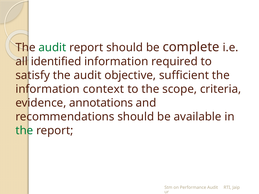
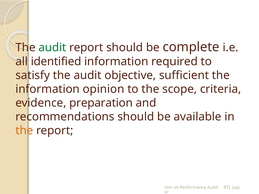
context: context -> opinion
annotations: annotations -> preparation
the at (24, 131) colour: green -> orange
